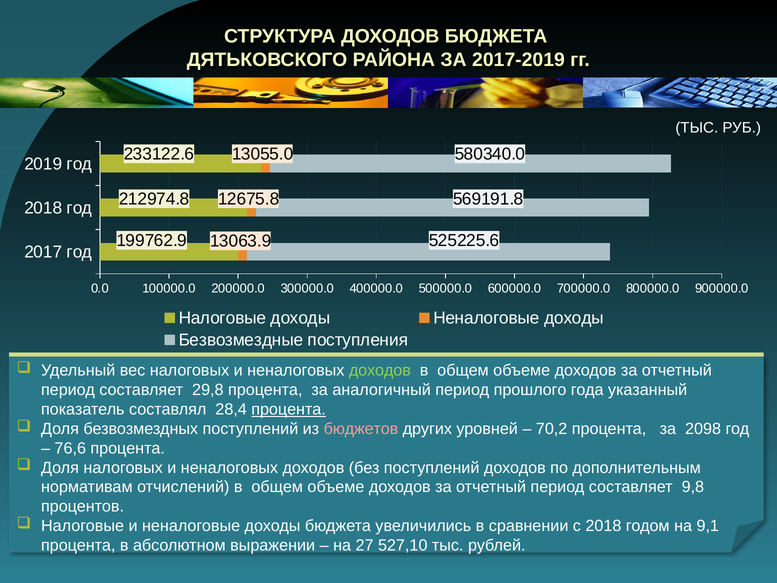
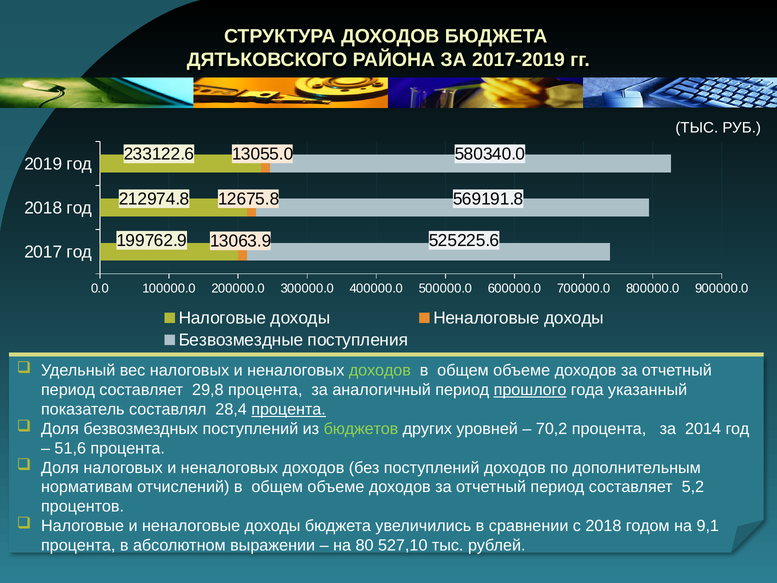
прошлого underline: none -> present
бюджетов colour: pink -> light green
2098: 2098 -> 2014
76,6: 76,6 -> 51,6
9,8: 9,8 -> 5,2
27: 27 -> 80
